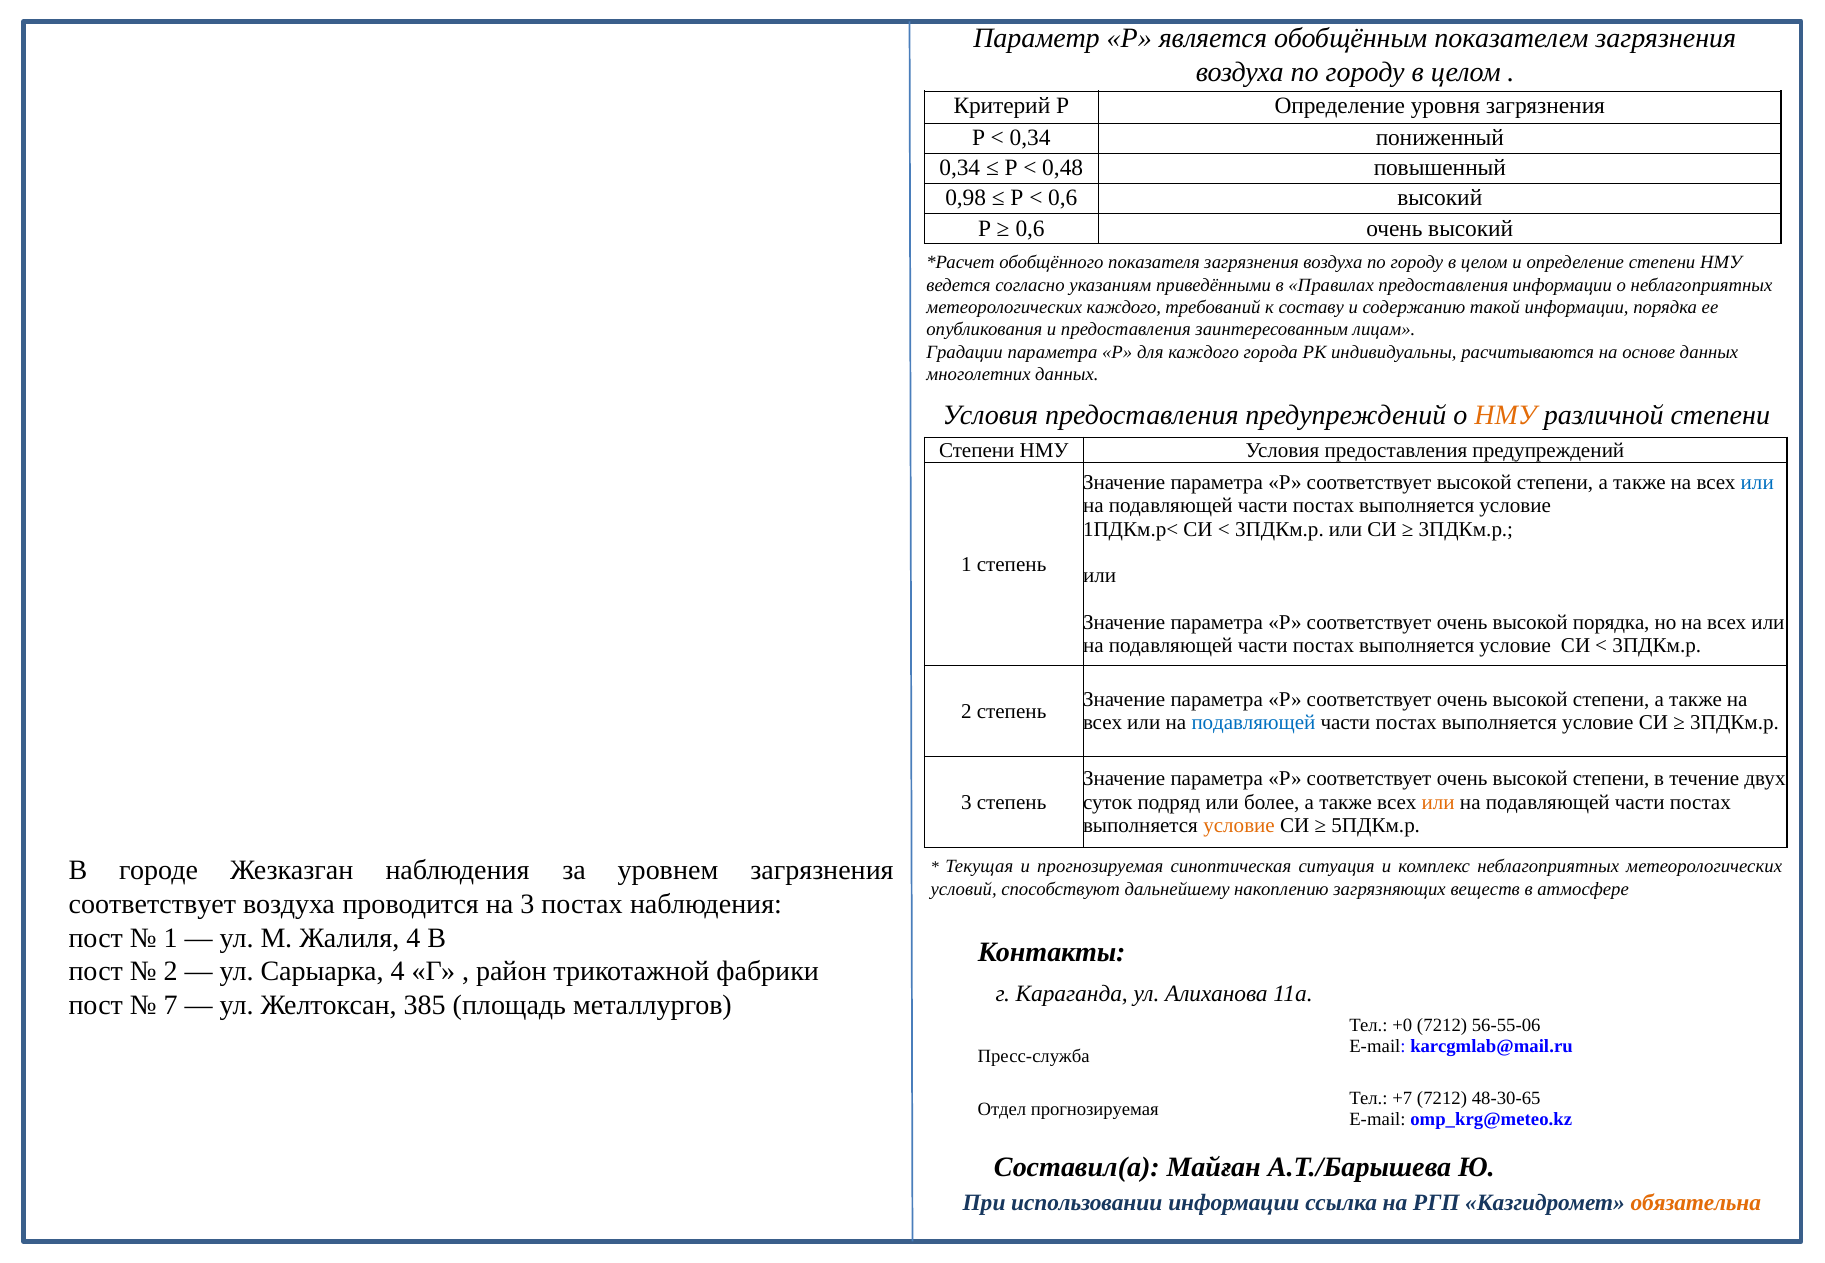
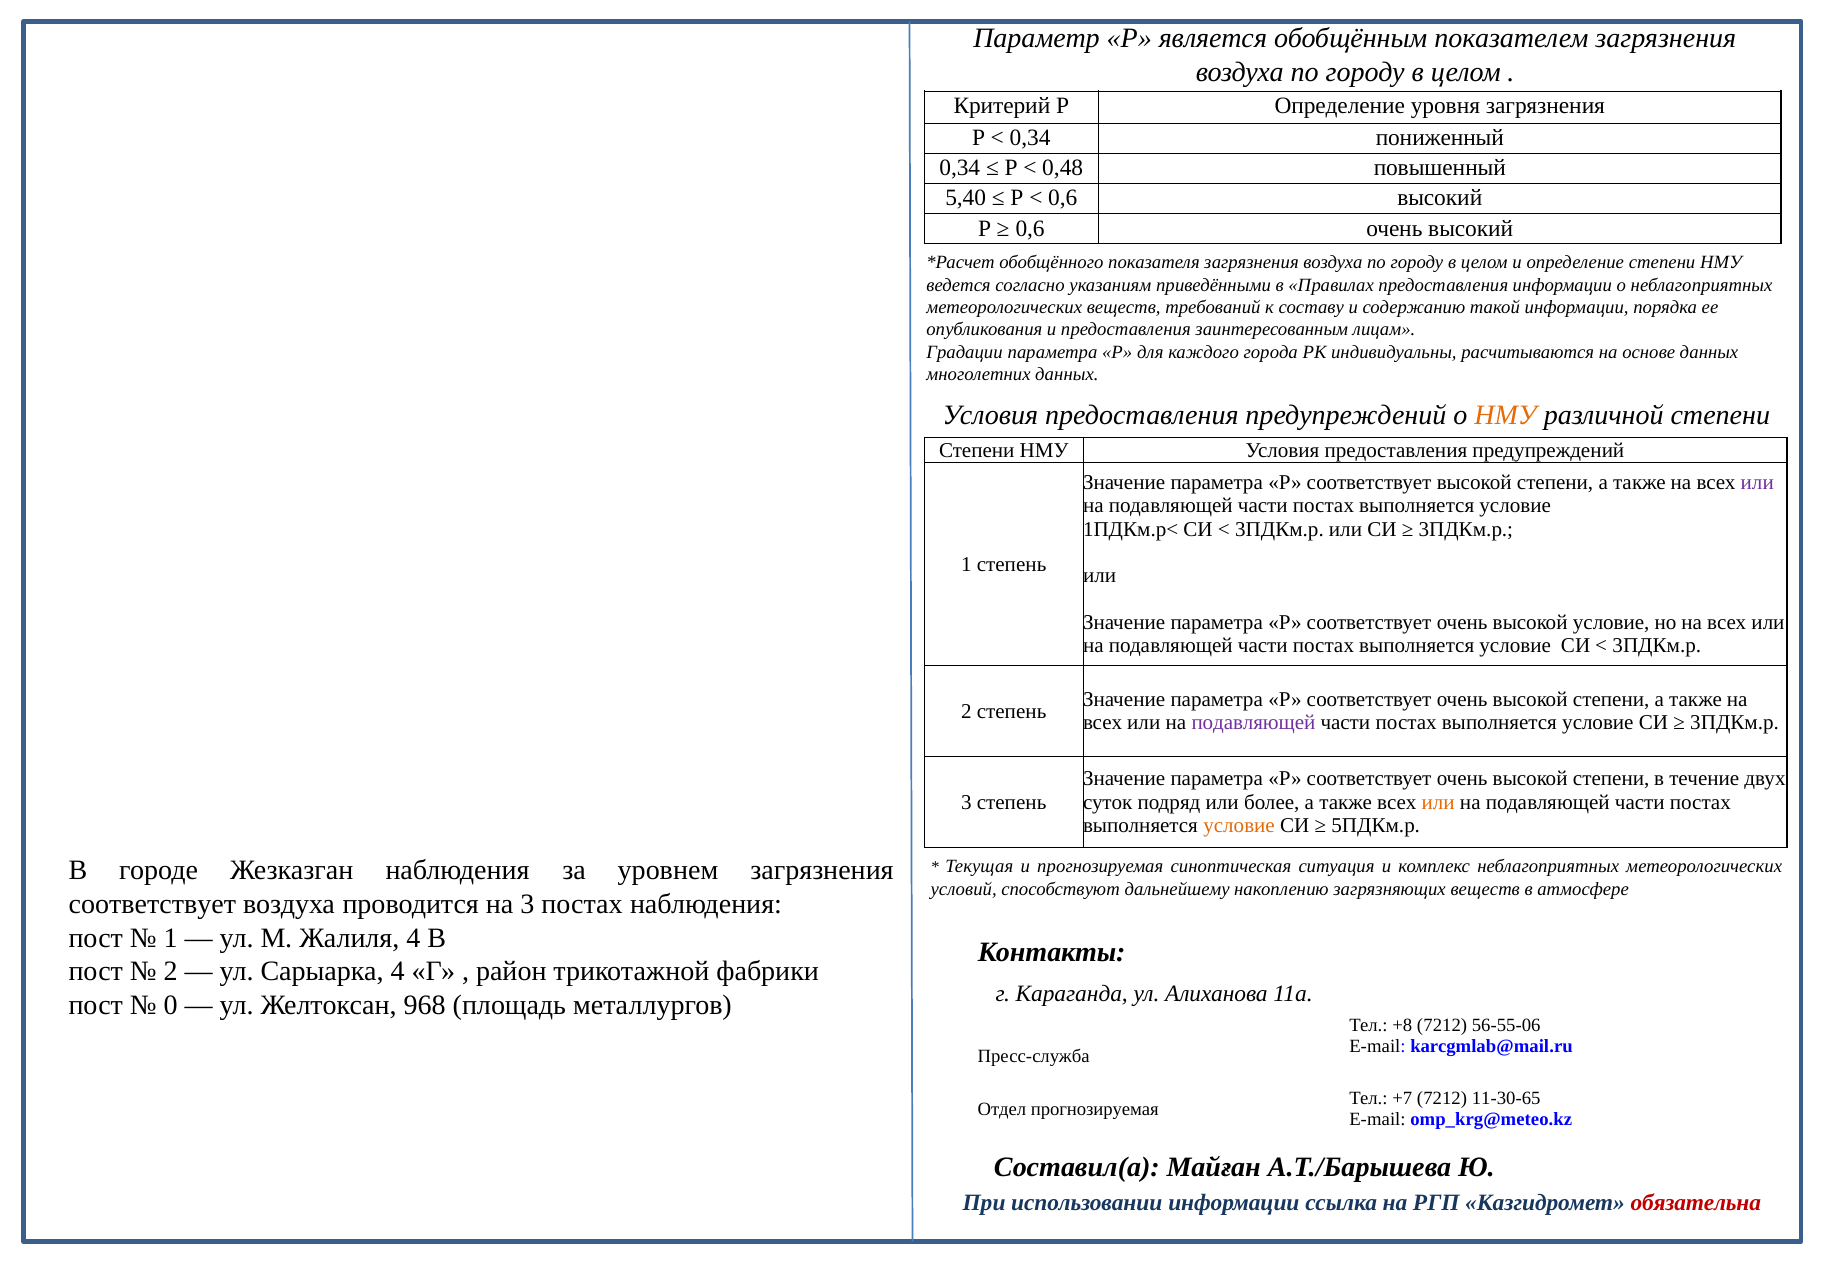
0,98: 0,98 -> 5,40
метеорологических каждого: каждого -> веществ
или at (1757, 483) colour: blue -> purple
высокой порядка: порядка -> условие
подавляющей at (1253, 723) colour: blue -> purple
7: 7 -> 0
385: 385 -> 968
+0: +0 -> +8
48-30-65: 48-30-65 -> 11-30-65
обязательна colour: orange -> red
